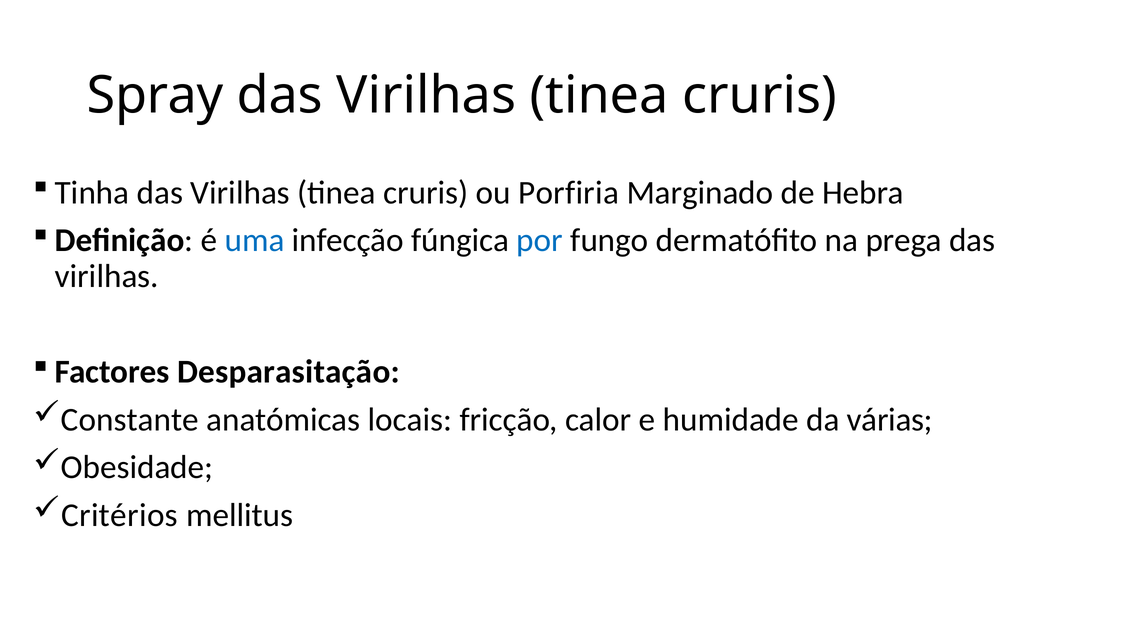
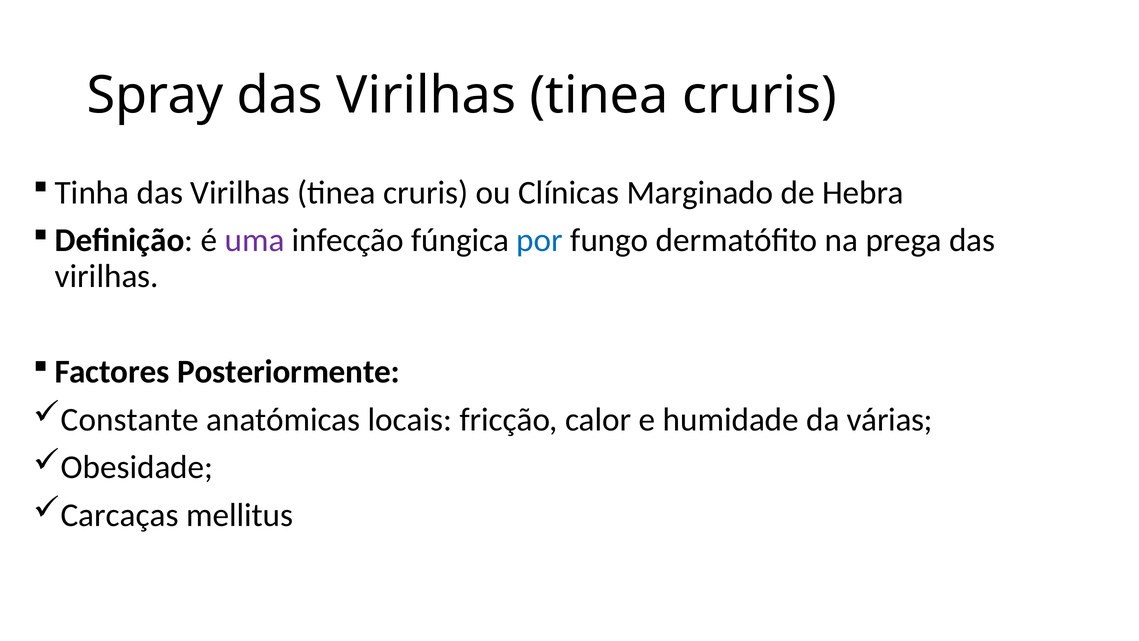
Porfiria: Porfiria -> Clínicas
uma colour: blue -> purple
Desparasitação: Desparasitação -> Posteriormente
Critérios: Critérios -> Carcaças
